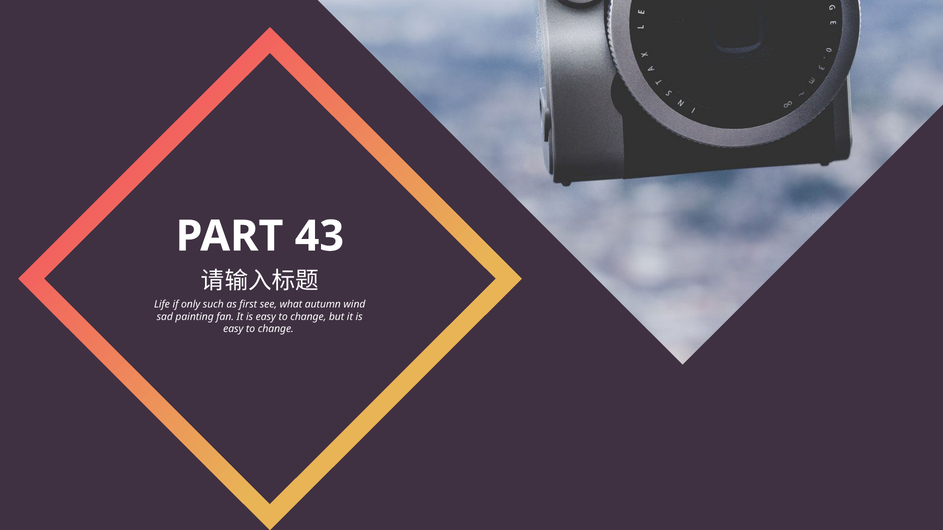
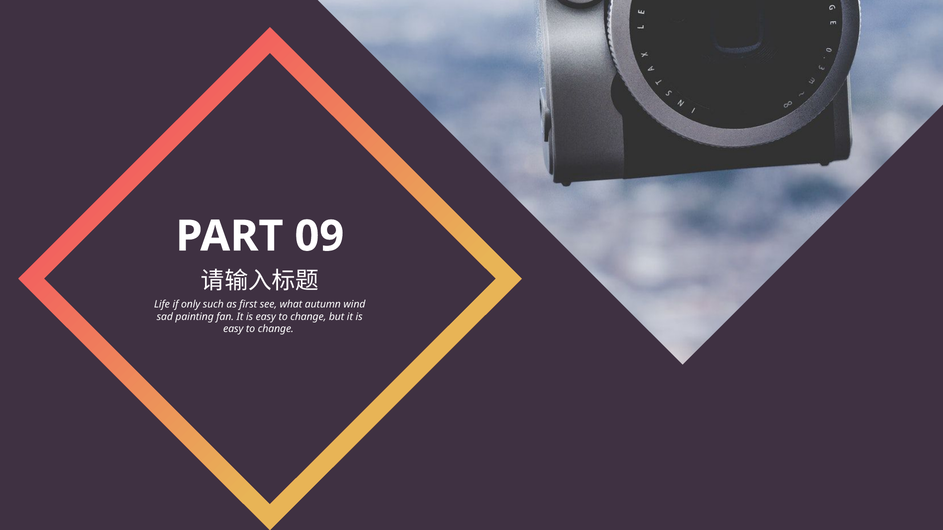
43: 43 -> 09
